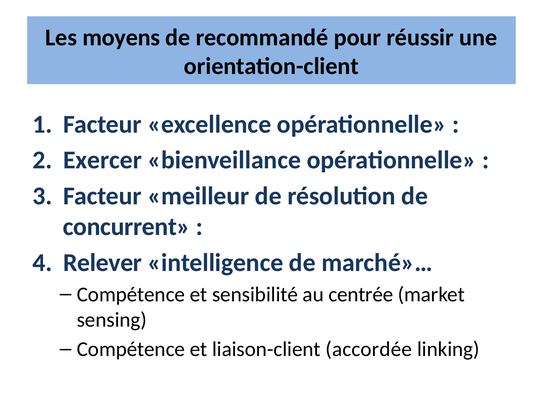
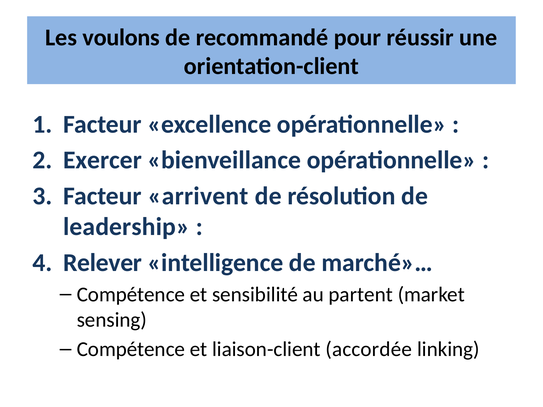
moyens: moyens -> voulons
meilleur: meilleur -> arrivent
concurrent: concurrent -> leadership
centrée: centrée -> partent
